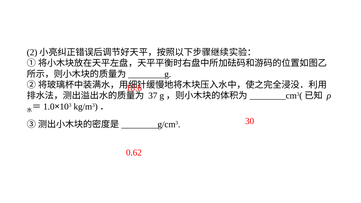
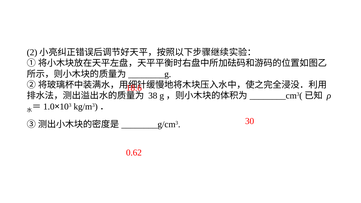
37: 37 -> 38
